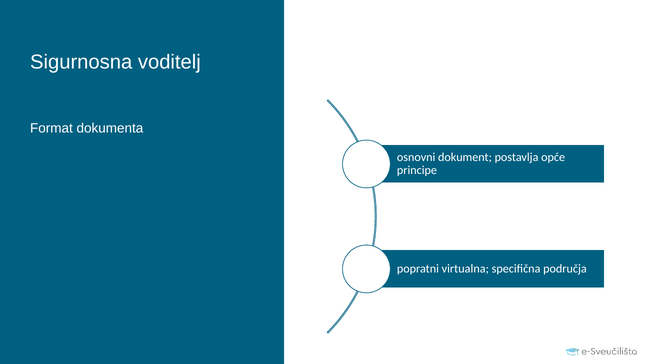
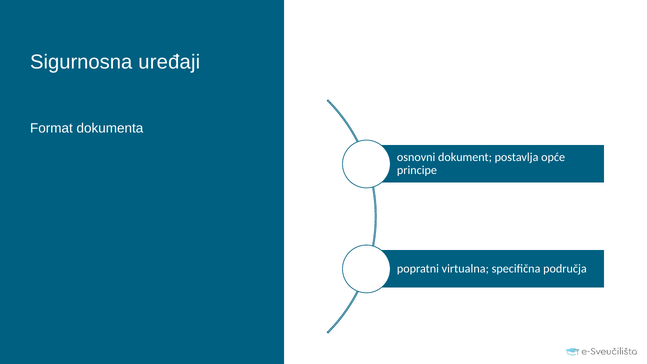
voditelj: voditelj -> uređaji
